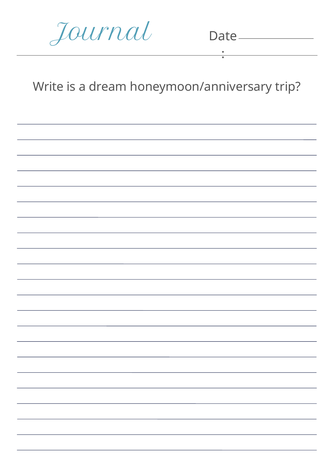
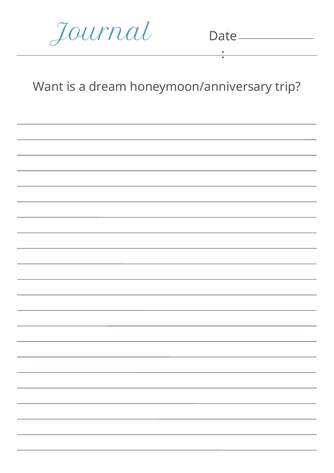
Write: Write -> Want
